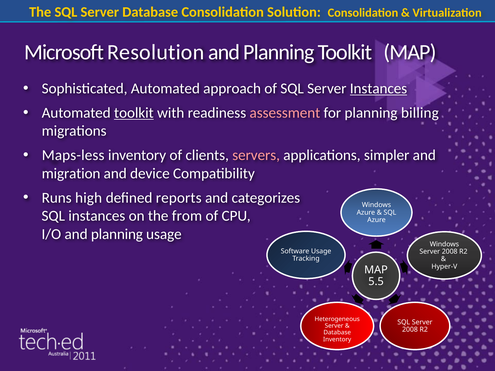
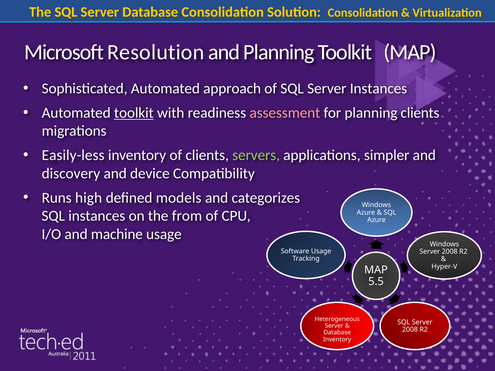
Instances at (378, 89) underline: present -> none
planning billing: billing -> clients
Maps-less: Maps-less -> Easily-less
servers colour: pink -> light green
migration: migration -> discovery
reports: reports -> models
I/O and planning: planning -> machine
